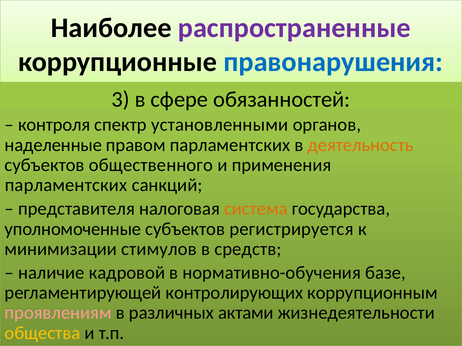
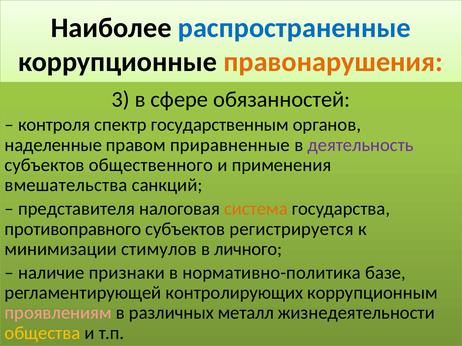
распространенные colour: purple -> blue
правонарушения colour: blue -> orange
установленными: установленными -> государственным
правом парламентских: парламентских -> приравненные
деятельность colour: orange -> purple
парламентских at (66, 185): парламентских -> вмешательства
уполномоченные: уполномоченные -> противоправного
средств: средств -> личного
кадровой: кадровой -> признаки
нормативно-обучения: нормативно-обучения -> нормативно-политика
актами: актами -> металл
